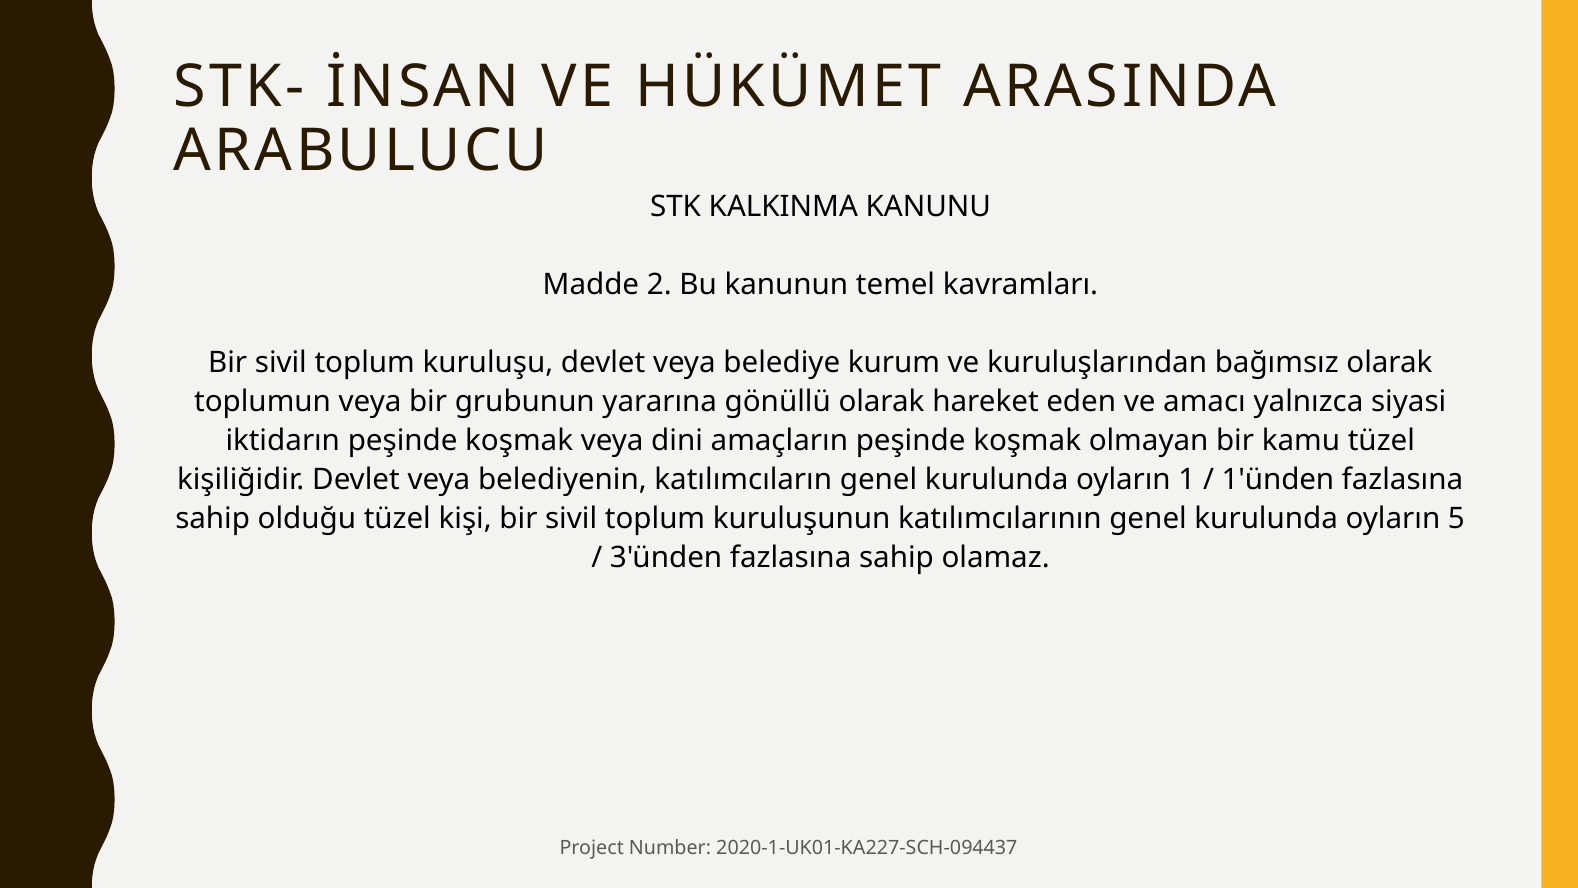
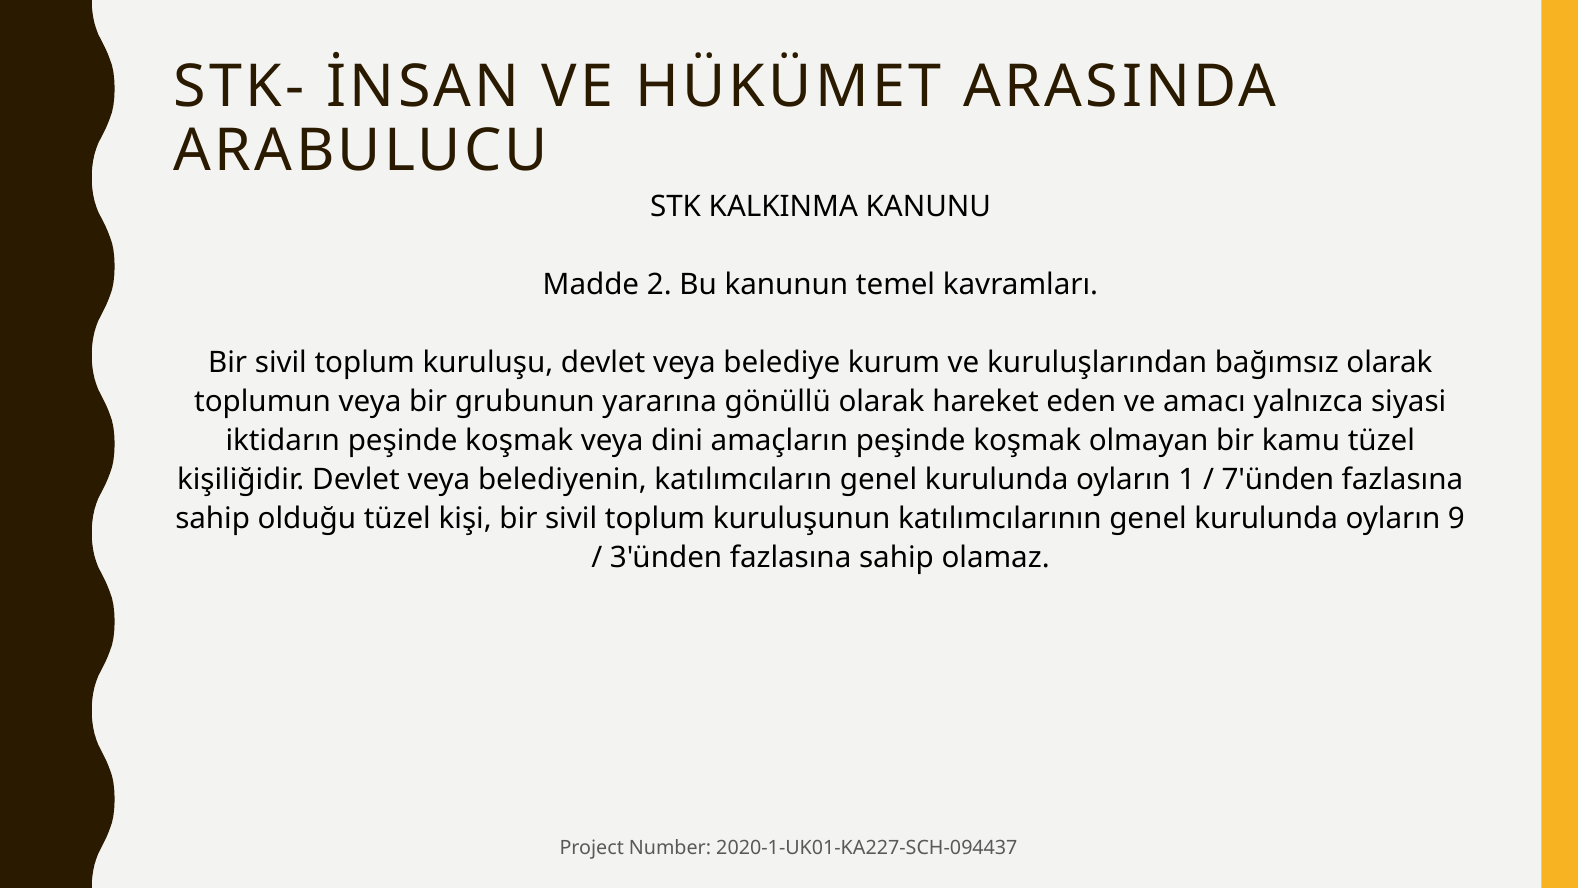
1'ünden: 1'ünden -> 7'ünden
5: 5 -> 9
